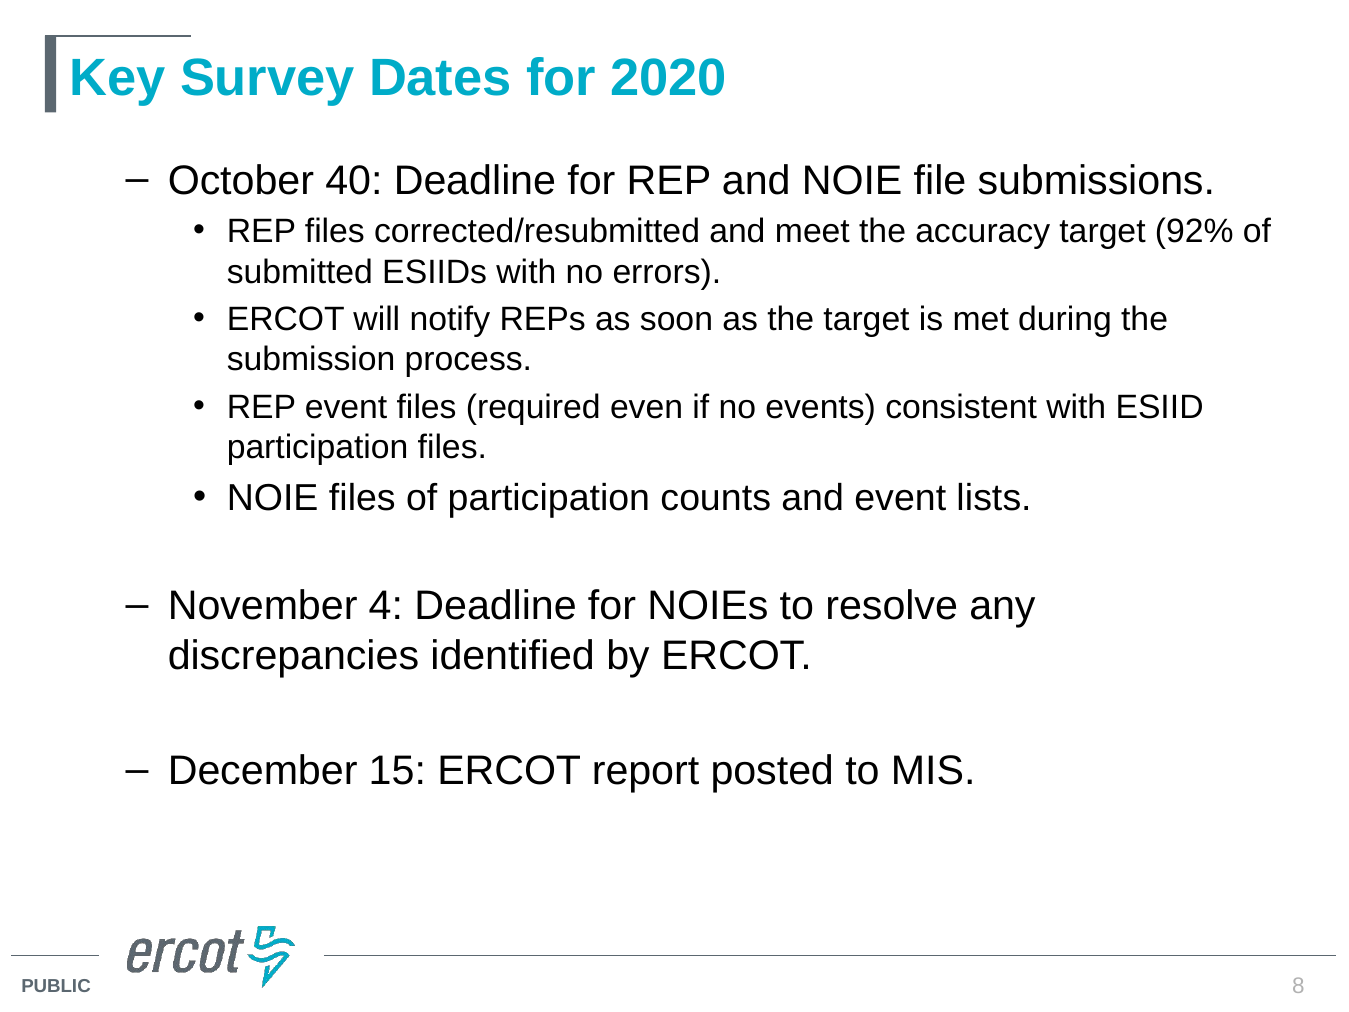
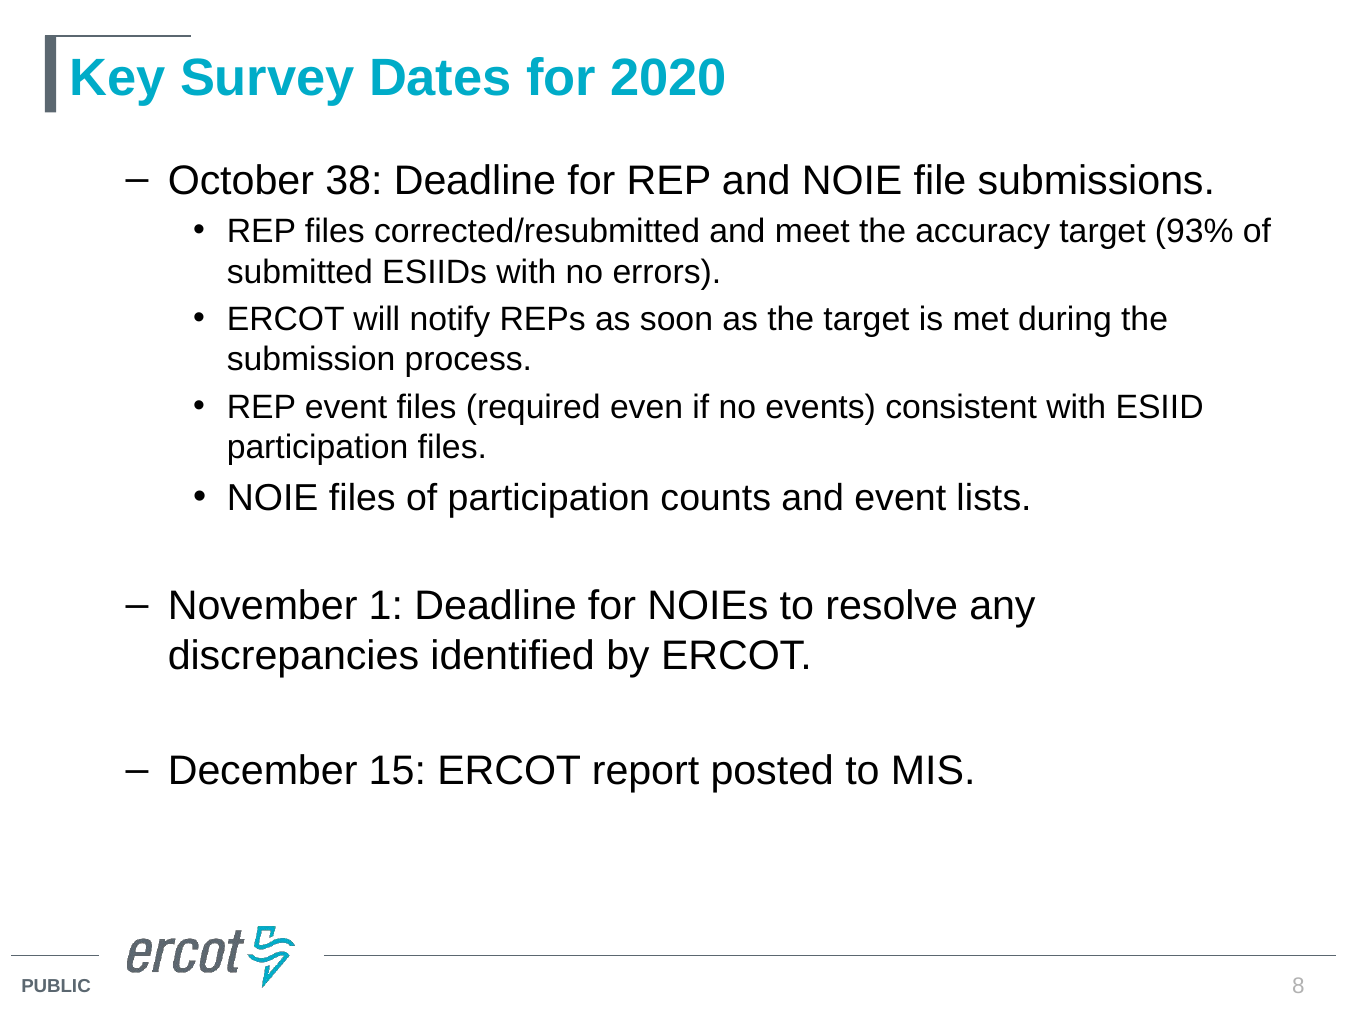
40: 40 -> 38
92%: 92% -> 93%
4: 4 -> 1
